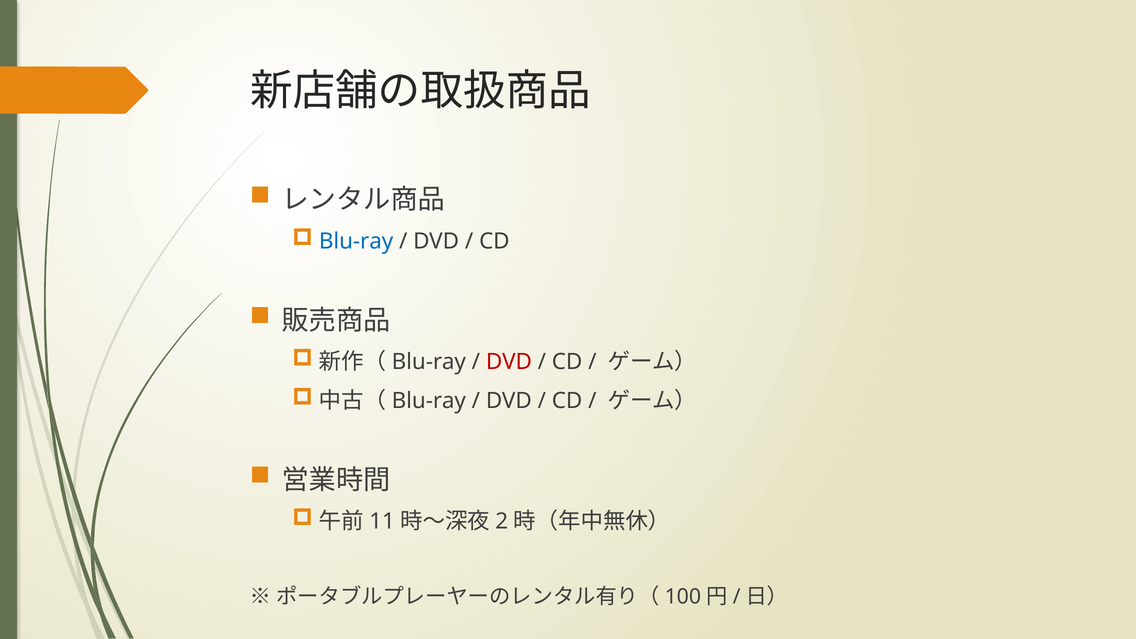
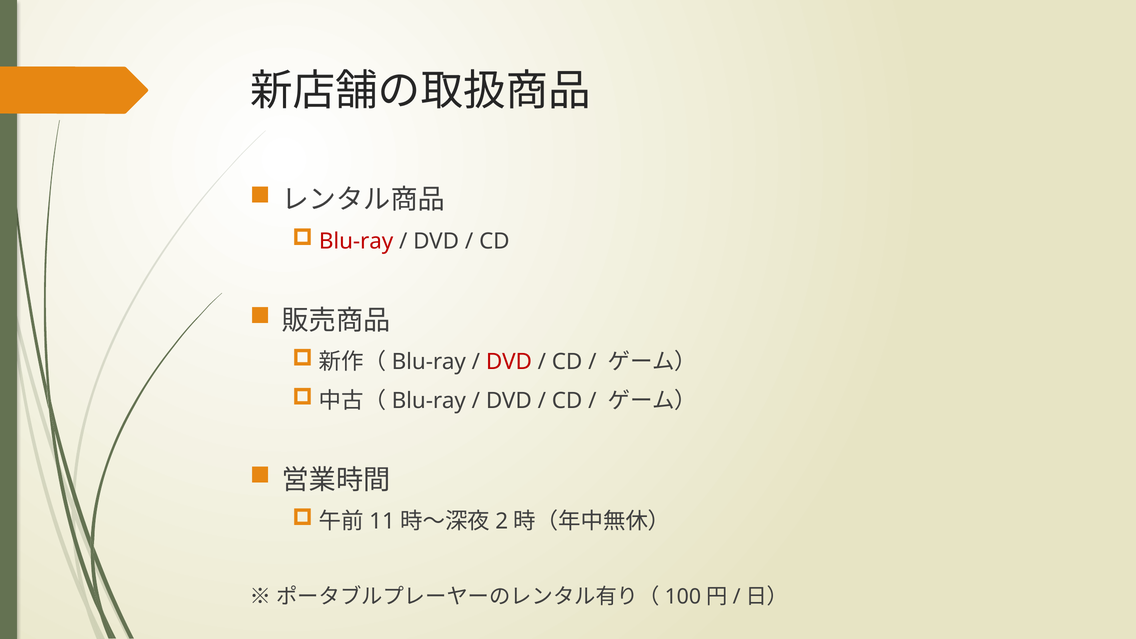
Blu-ray at (356, 241) colour: blue -> red
